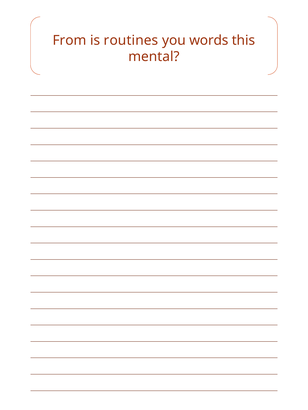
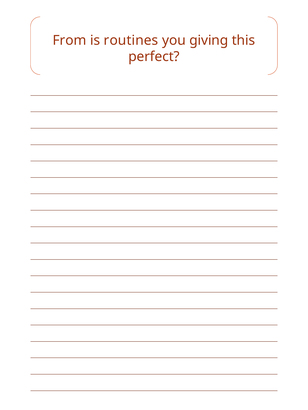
words: words -> giving
mental: mental -> perfect
